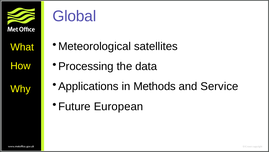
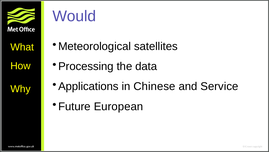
Global: Global -> Would
Methods: Methods -> Chinese
